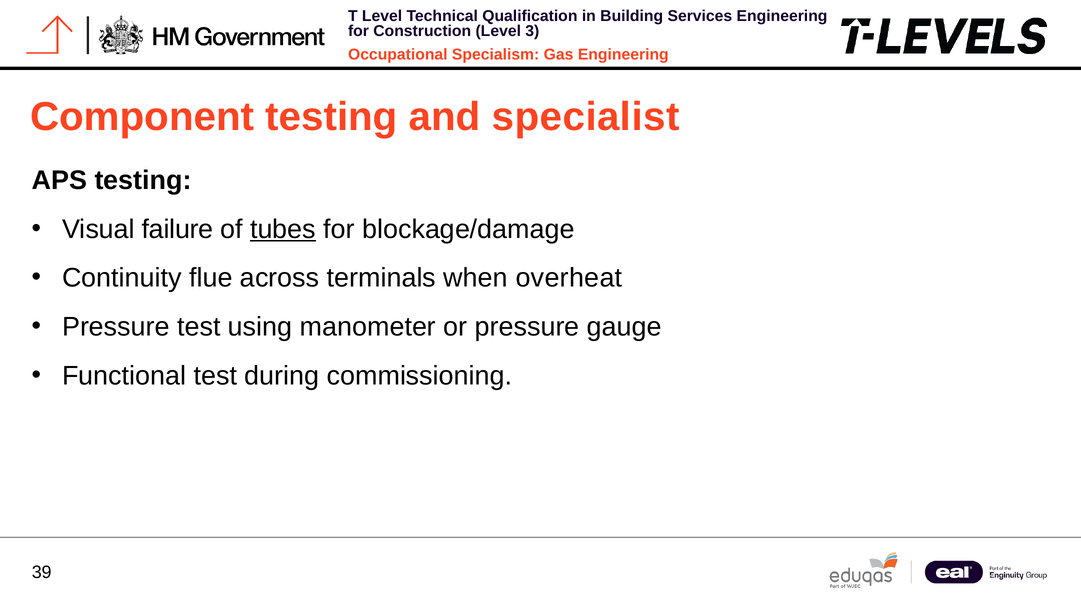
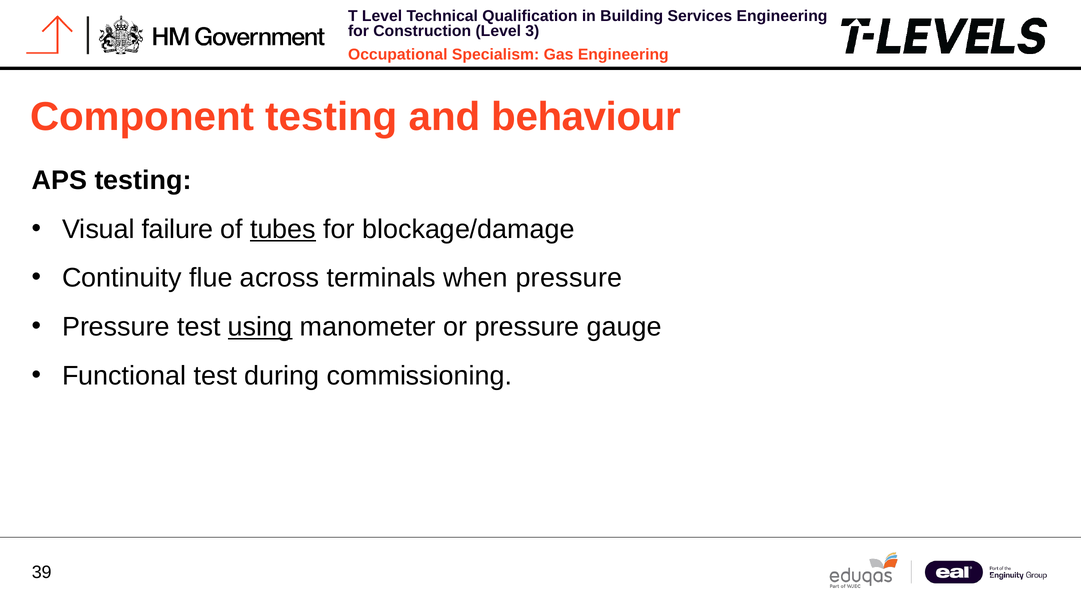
specialist: specialist -> behaviour
when overheat: overheat -> pressure
using underline: none -> present
